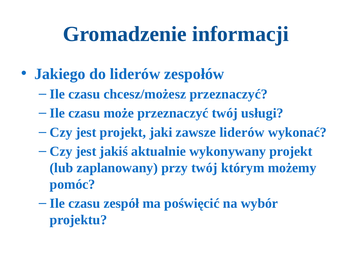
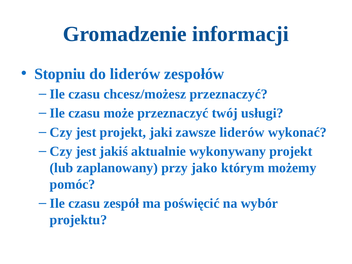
Jakiego: Jakiego -> Stopniu
przy twój: twój -> jako
